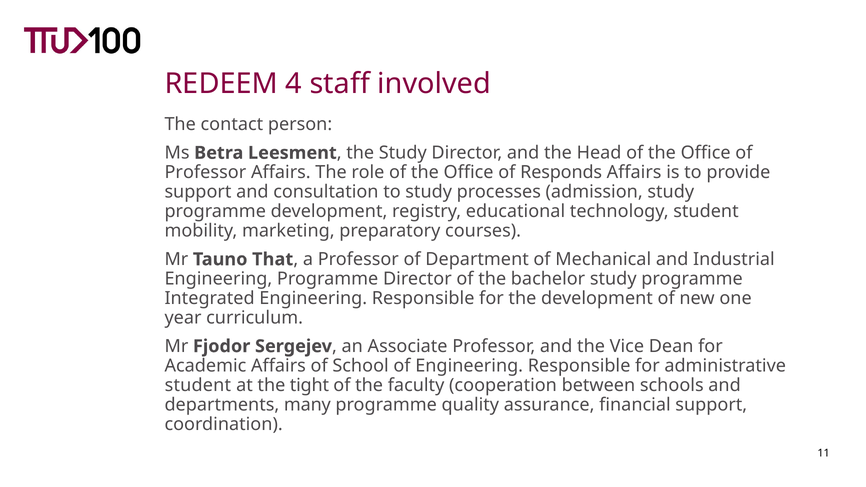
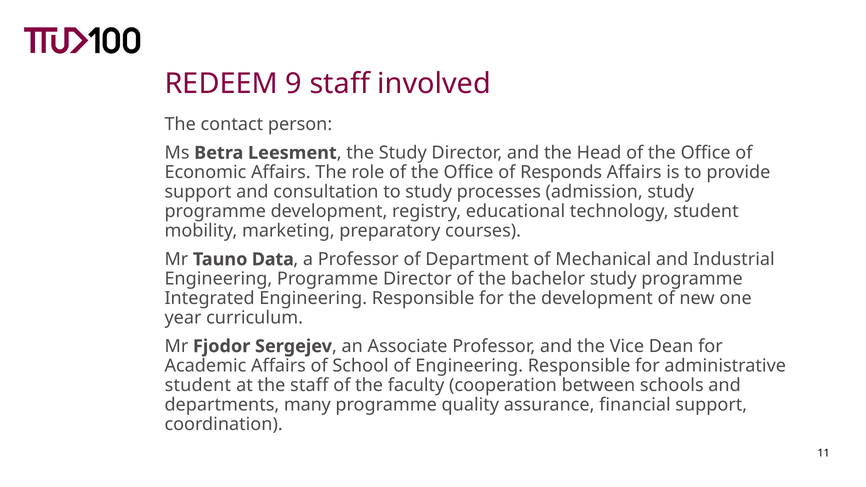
4: 4 -> 9
Professor at (205, 172): Professor -> Economic
That: That -> Data
the tight: tight -> staff
